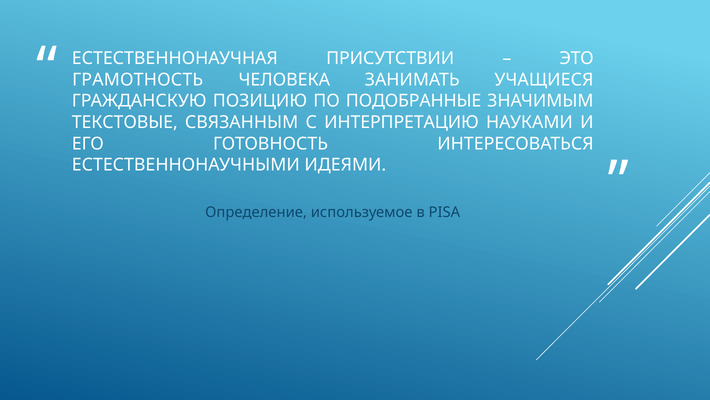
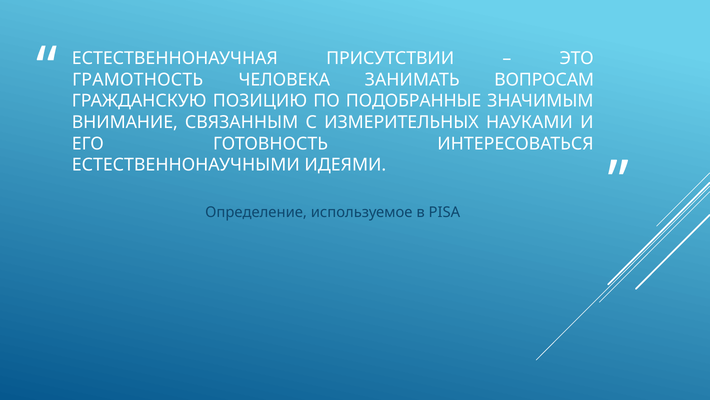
УЧАЩИЕСЯ: УЧАЩИЕСЯ -> ВОПРОСАМ
ТЕКСТОВЫЕ: ТЕКСТОВЫЕ -> ВНИМАНИЕ
ИНТЕРПРЕТАЦИЮ: ИНТЕРПРЕТАЦИЮ -> ИЗМЕРИТЕЛЬНЫХ
